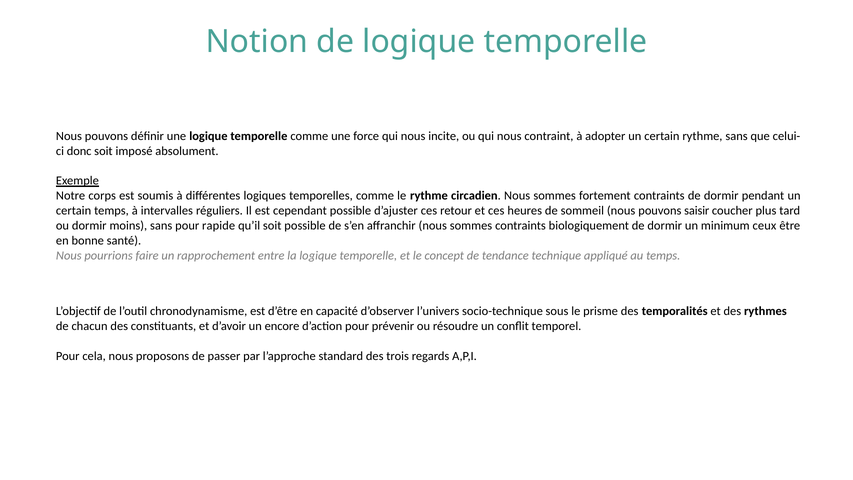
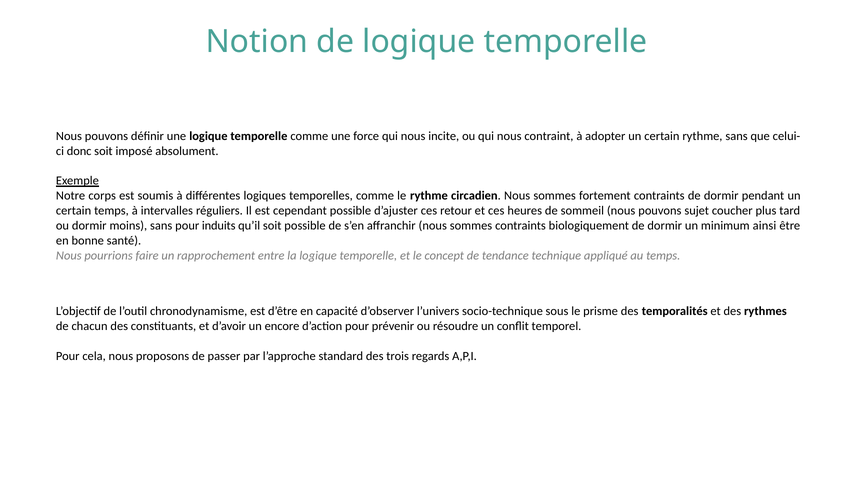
saisir: saisir -> sujet
rapide: rapide -> induits
ceux: ceux -> ainsi
